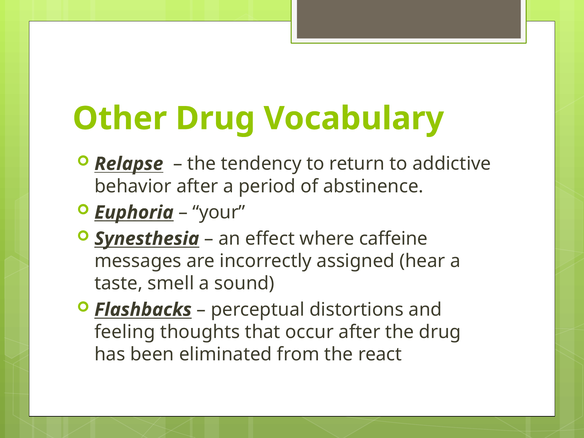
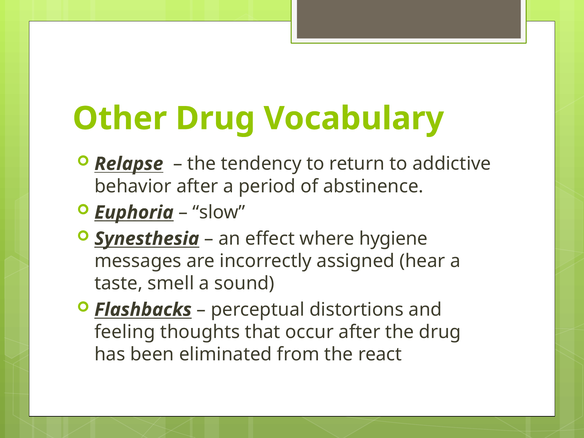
your: your -> slow
caffeine: caffeine -> hygiene
